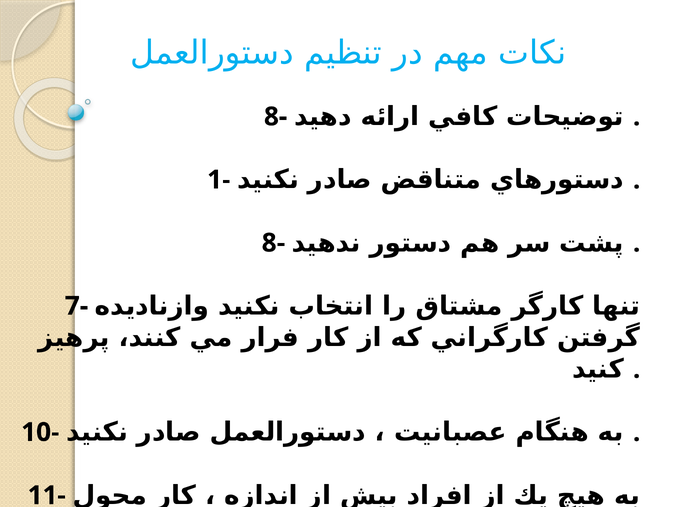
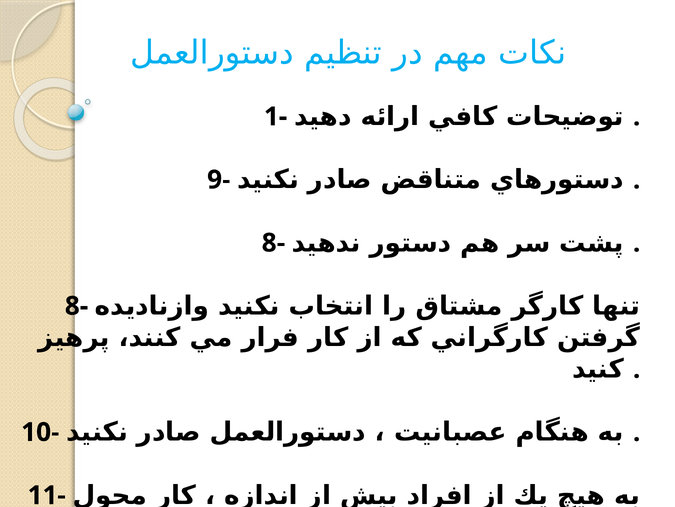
8- at (276, 117): 8- -> 1-
1-: 1- -> 9-
7- at (76, 306): 7- -> 8-
